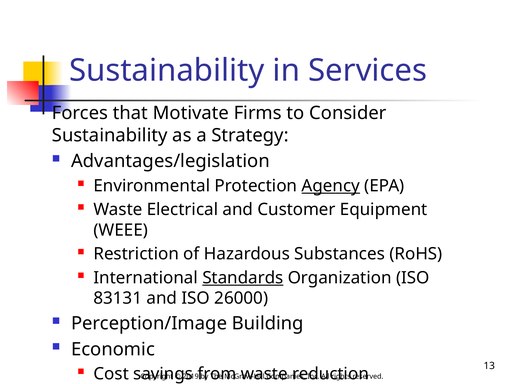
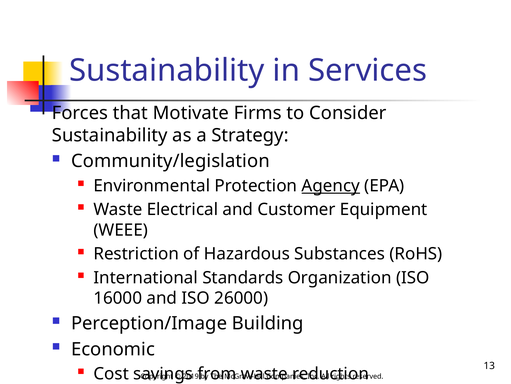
Advantages/legislation: Advantages/legislation -> Community/legislation
Standards underline: present -> none
83131: 83131 -> 16000
